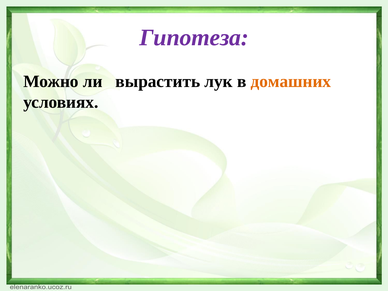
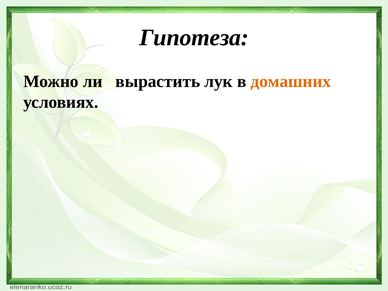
Гипотеза colour: purple -> black
